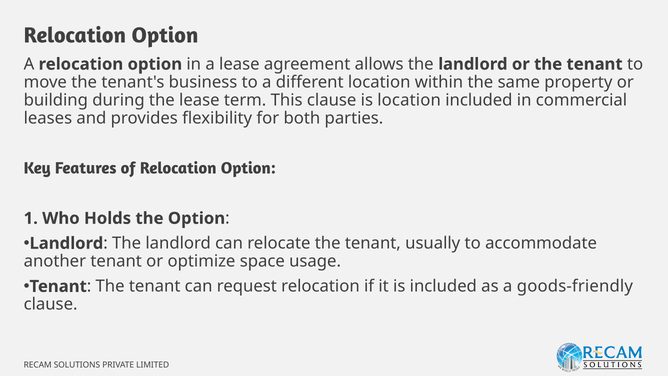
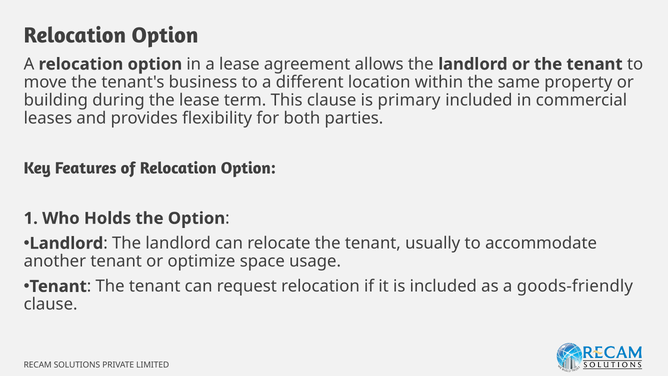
is location: location -> primary
